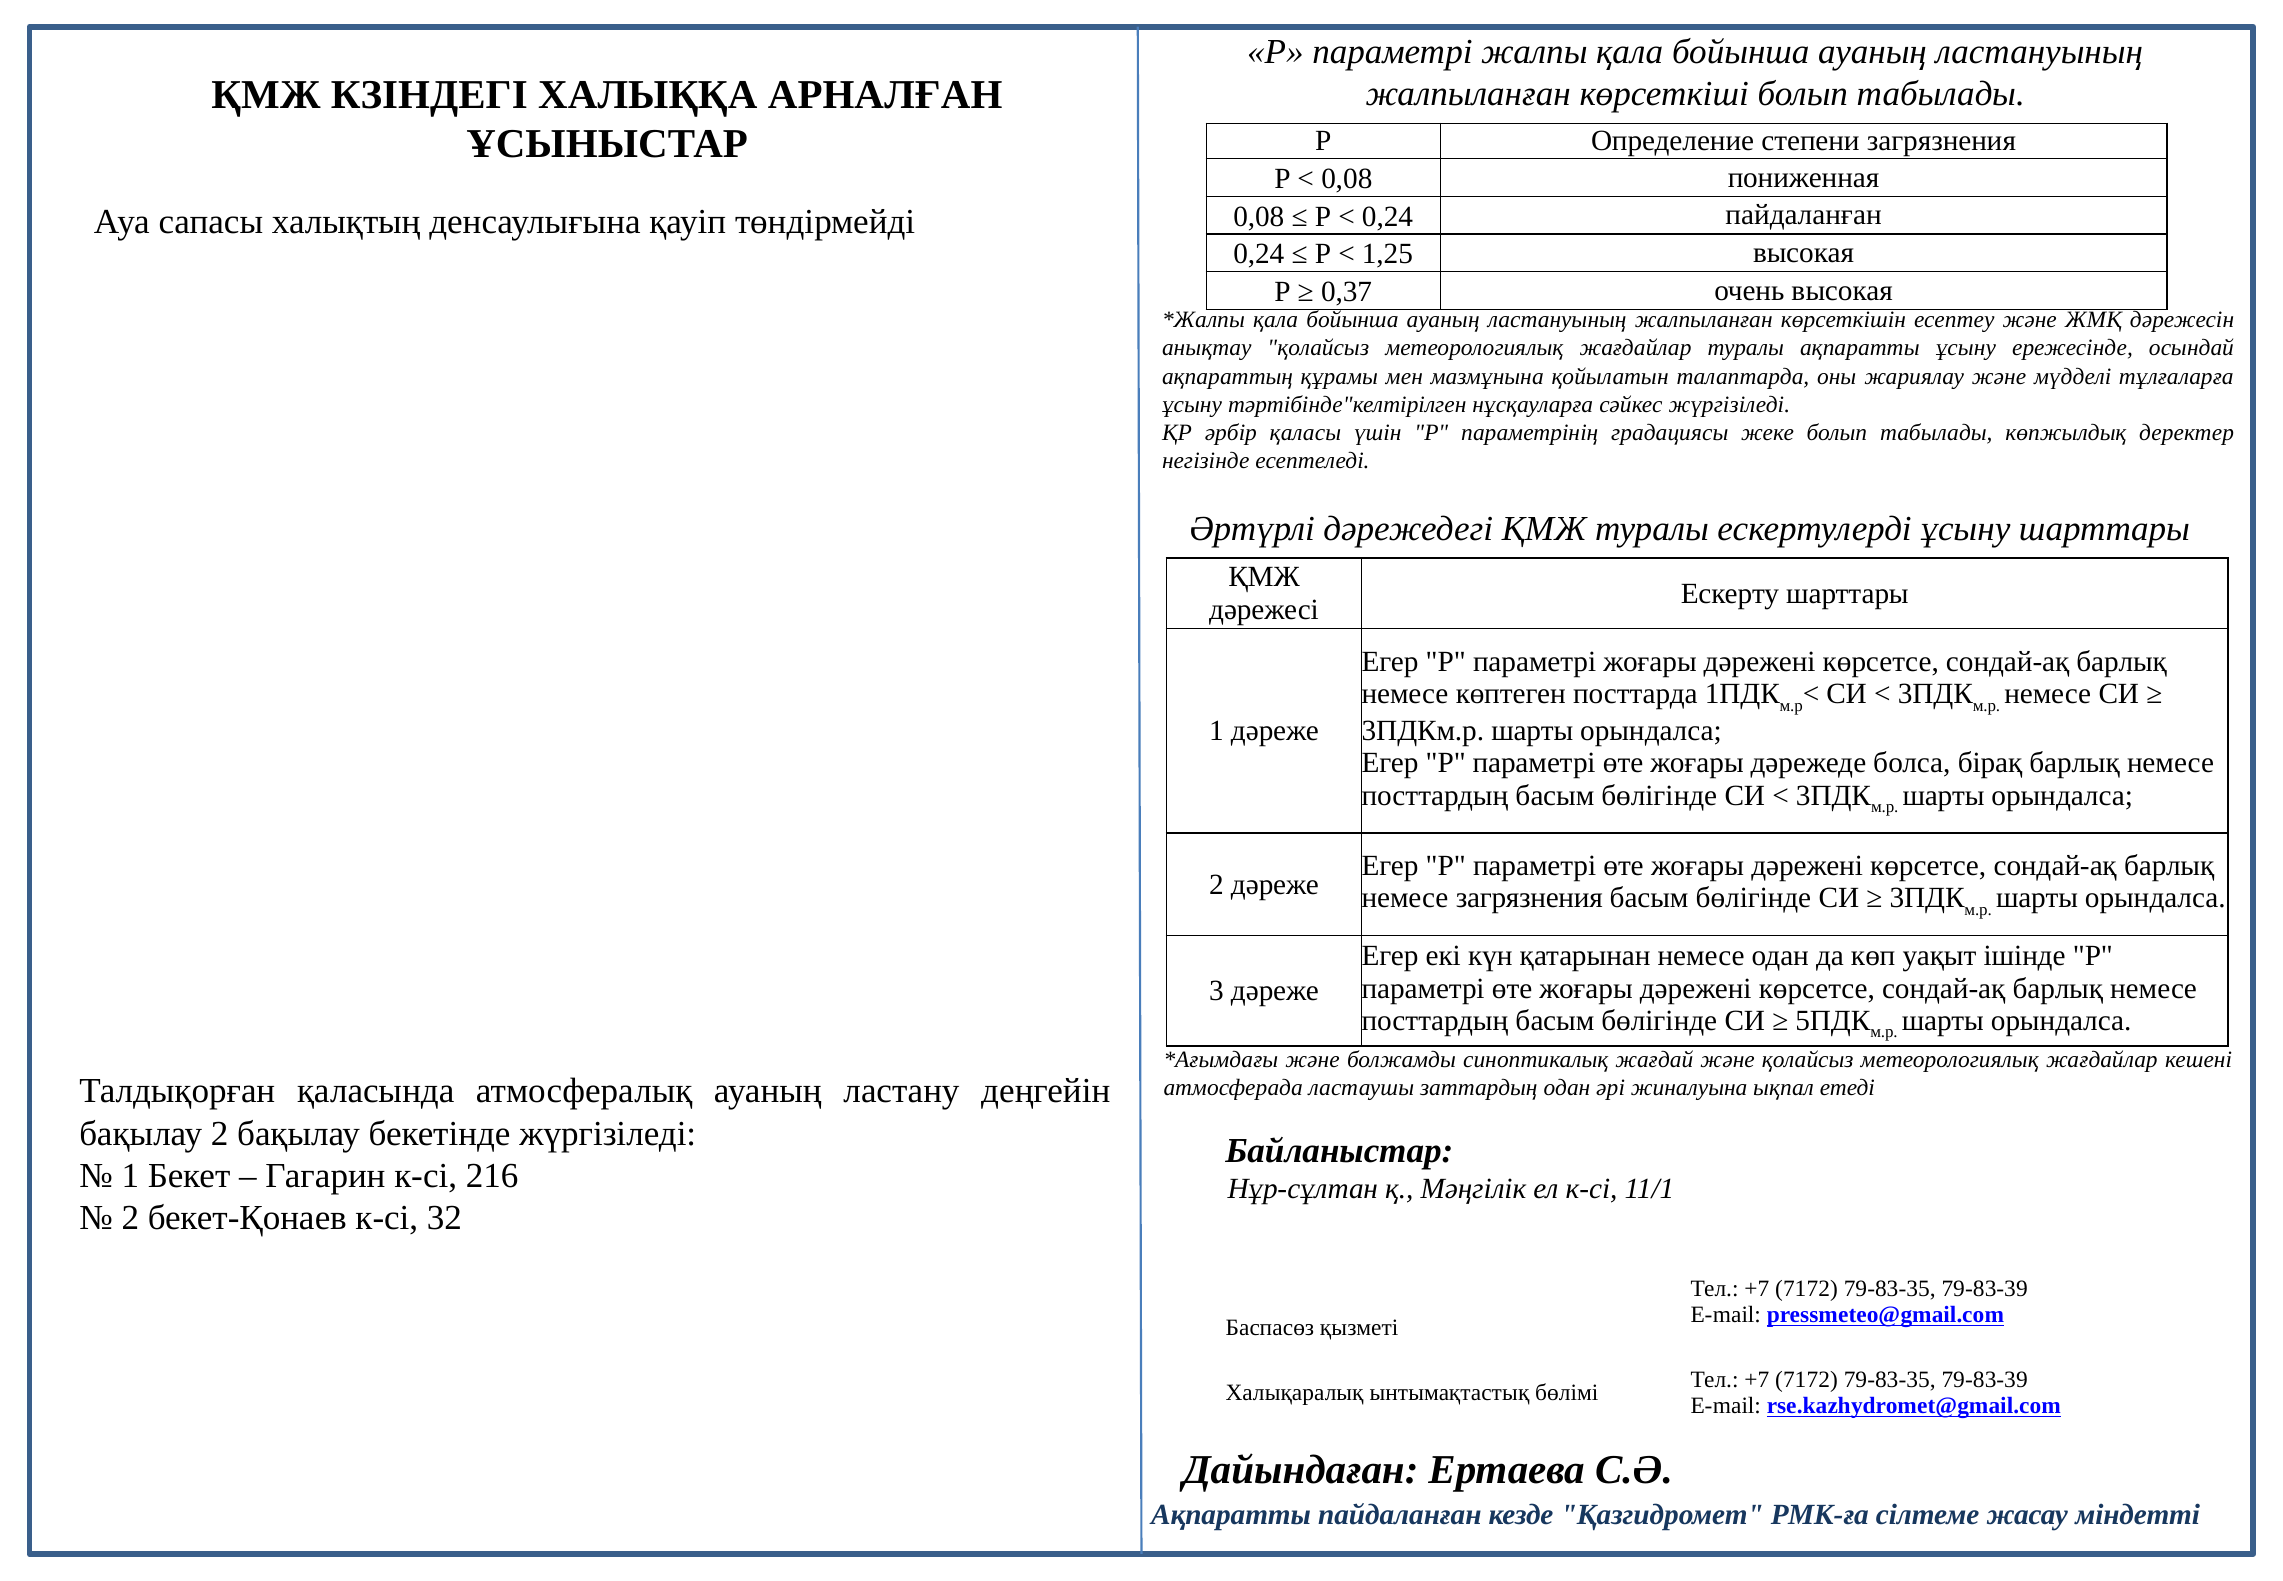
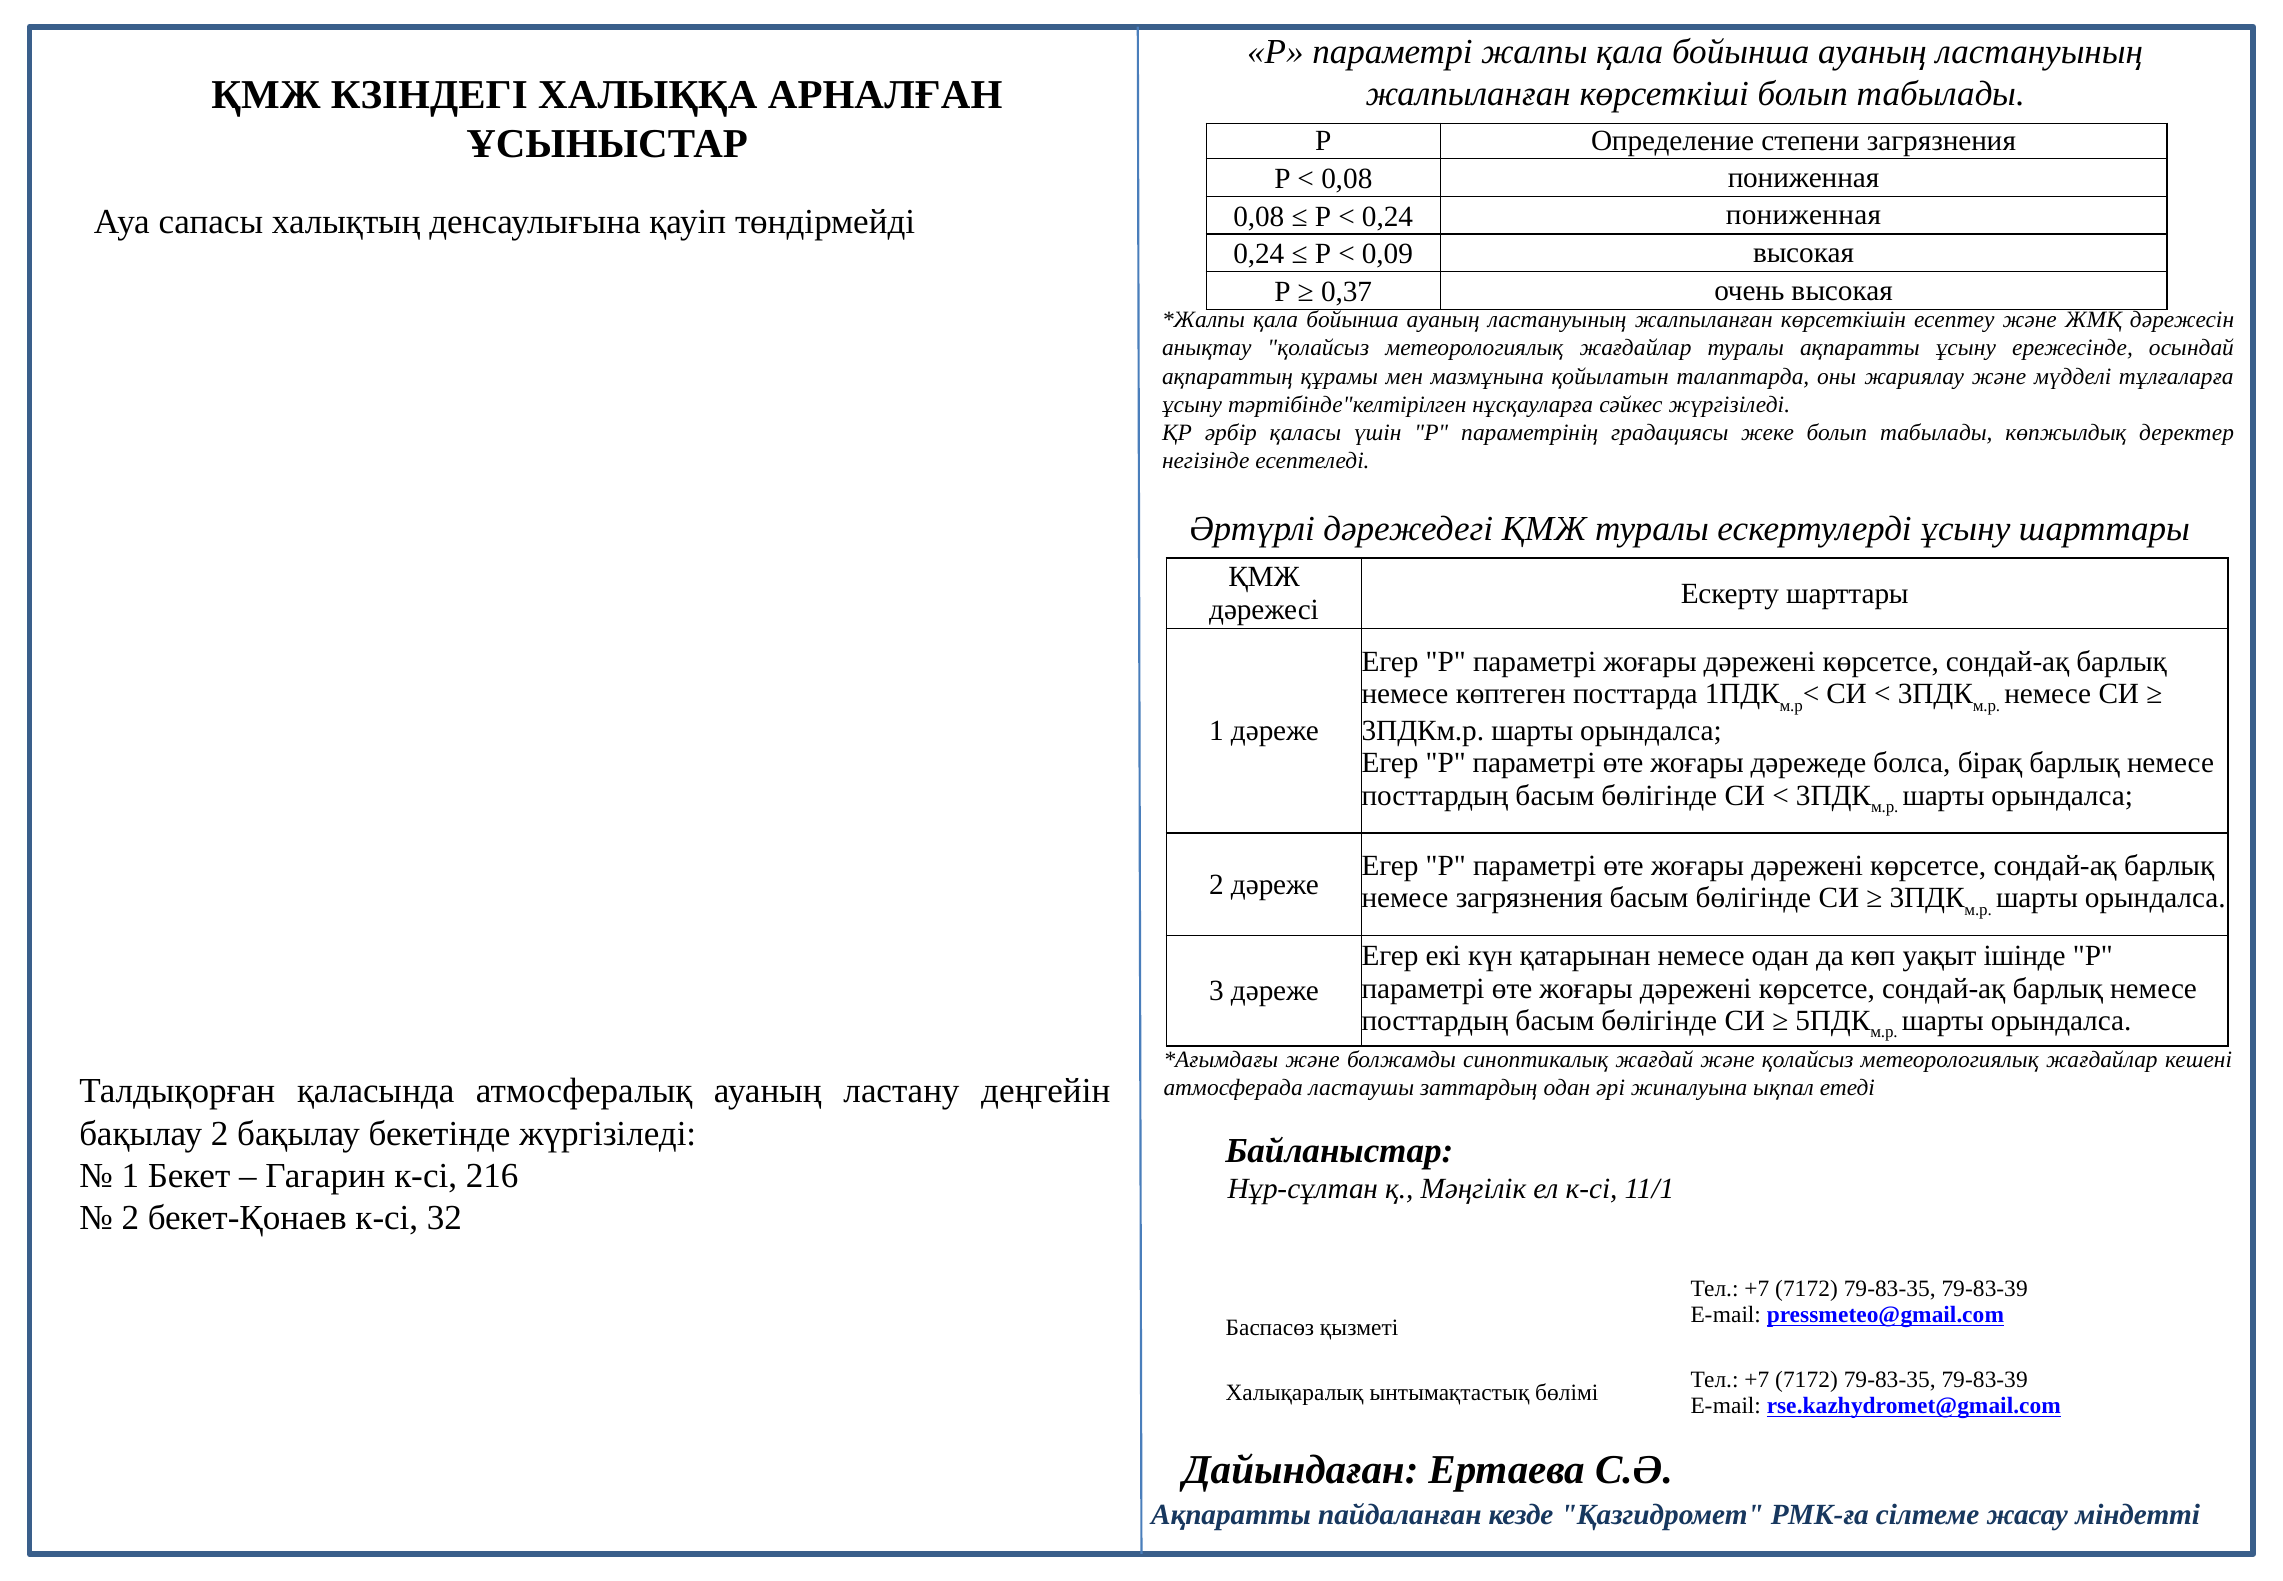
0,24 пайдаланған: пайдаланған -> пониженная
1,25: 1,25 -> 0,09
